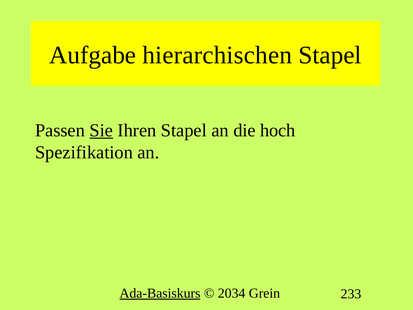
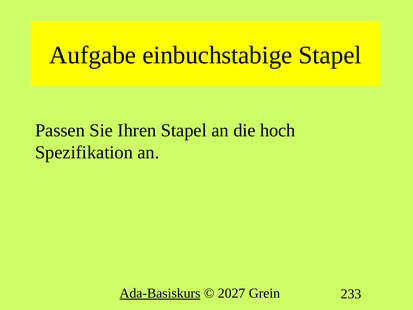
hierarchischen: hierarchischen -> einbuchstabige
Sie underline: present -> none
2034: 2034 -> 2027
